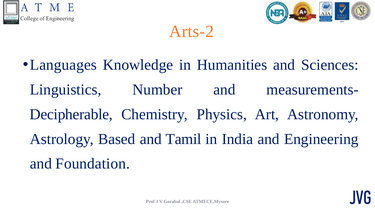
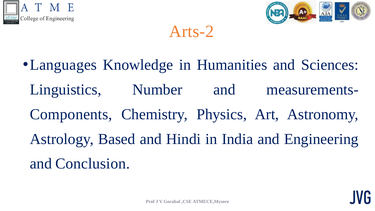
Decipherable: Decipherable -> Components
Tamil: Tamil -> Hindi
Foundation: Foundation -> Conclusion
